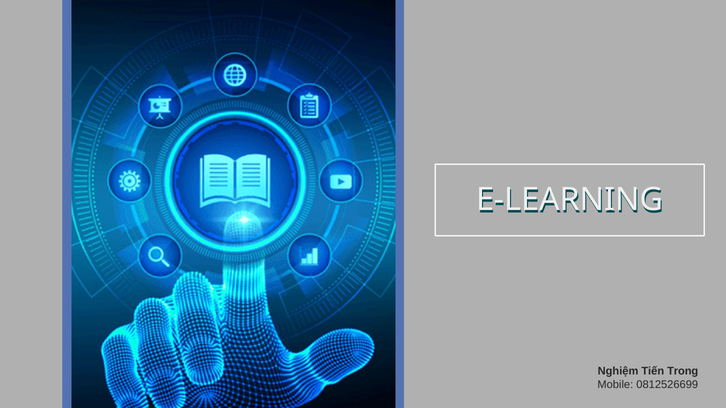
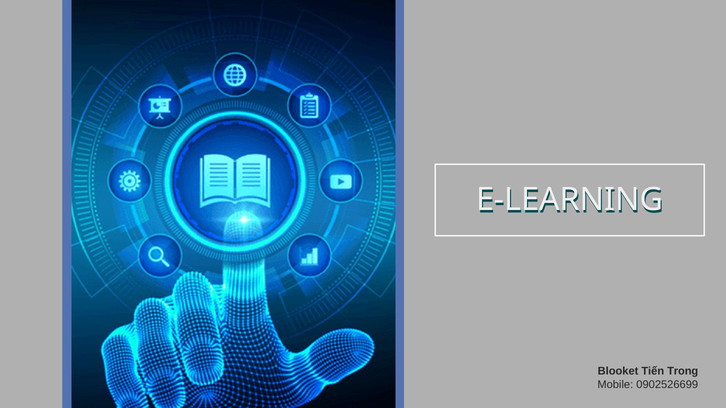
Nghiệm: Nghiệm -> Blooket
0812526699: 0812526699 -> 0902526699
